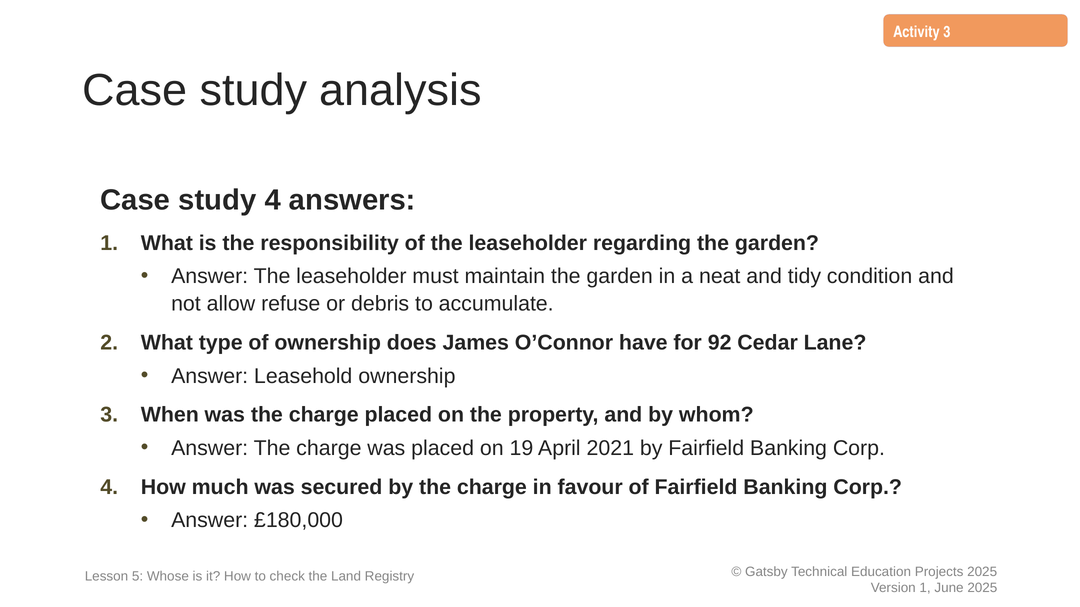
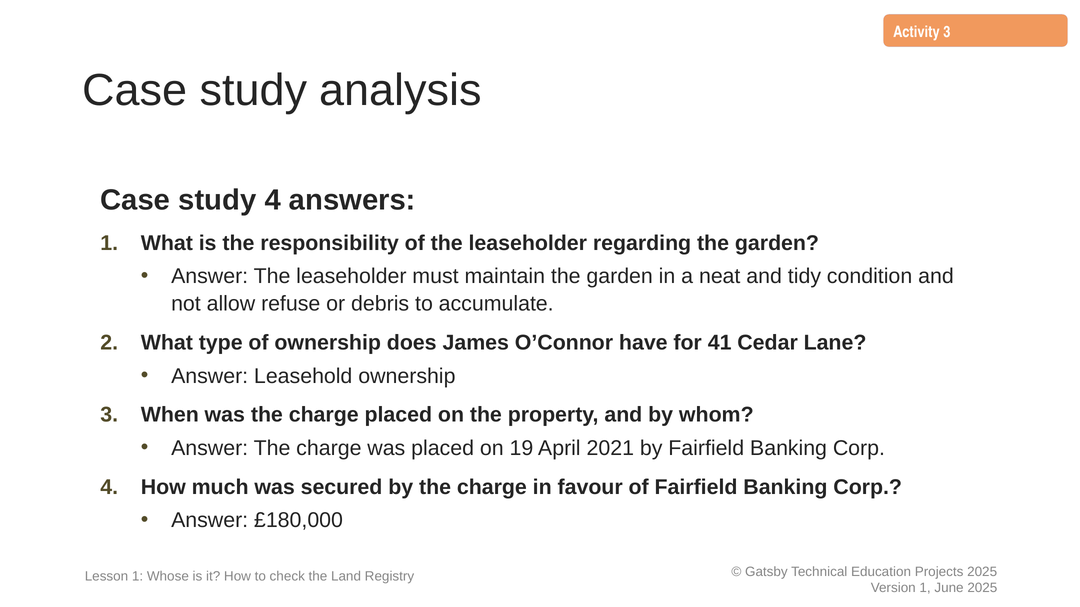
92: 92 -> 41
Lesson 5: 5 -> 1
